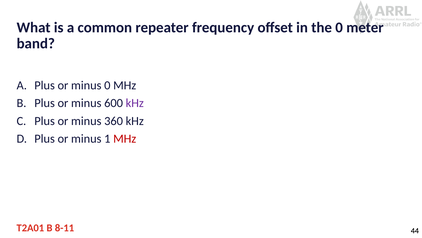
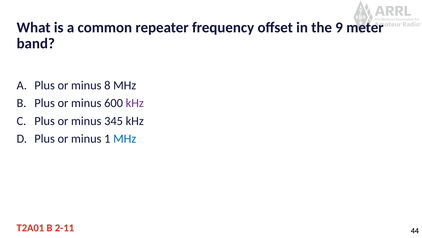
the 0: 0 -> 9
minus 0: 0 -> 8
360: 360 -> 345
MHz at (125, 138) colour: red -> blue
8-11: 8-11 -> 2-11
